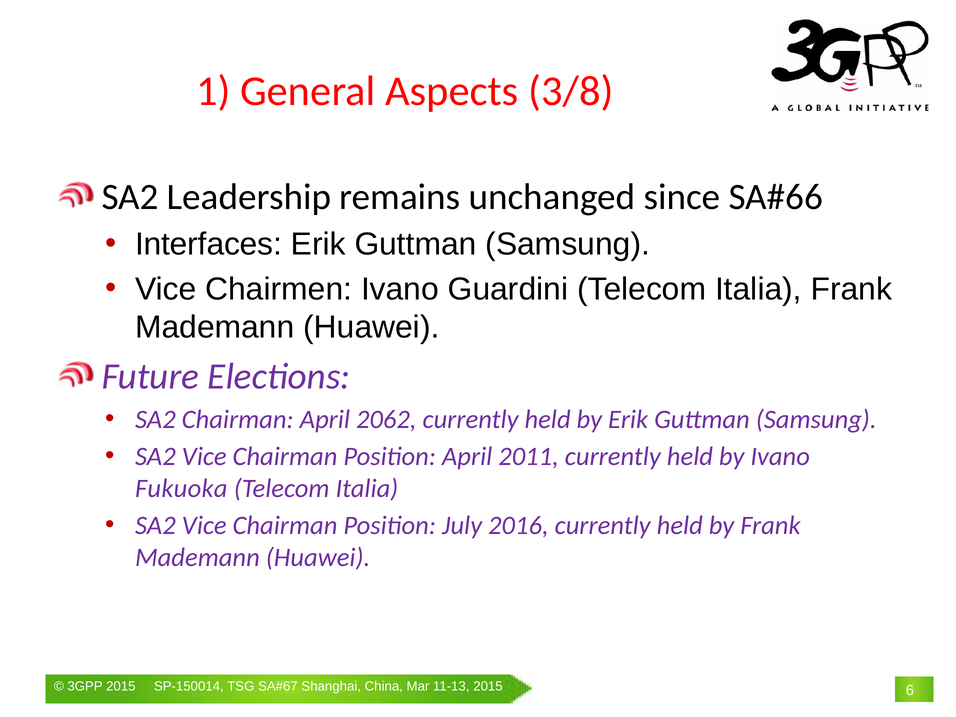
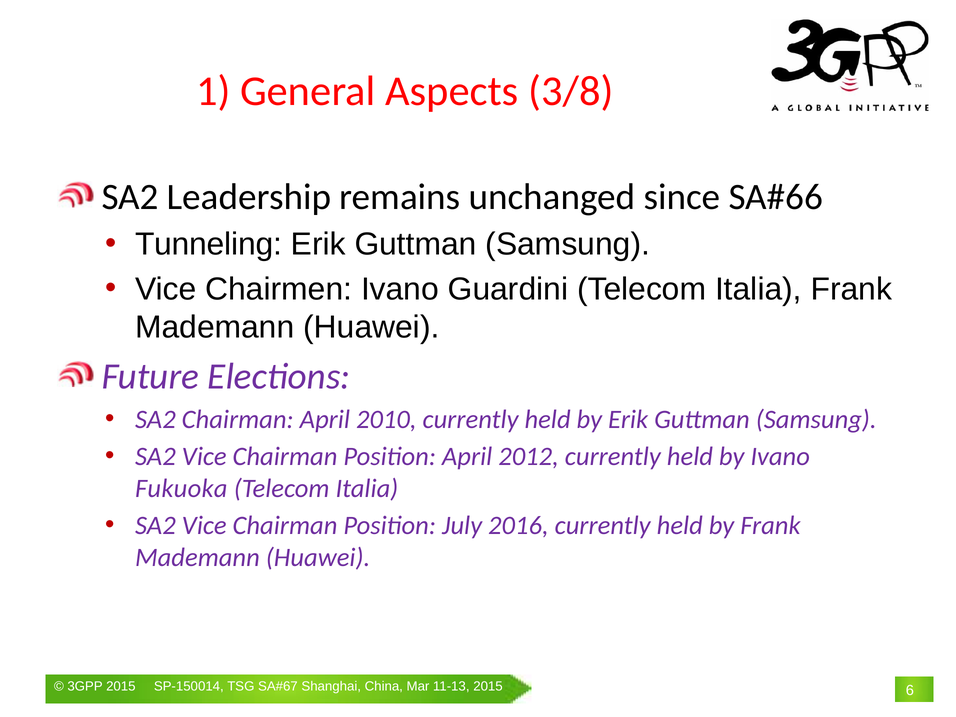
Interfaces: Interfaces -> Tunneling
2062: 2062 -> 2010
2011: 2011 -> 2012
